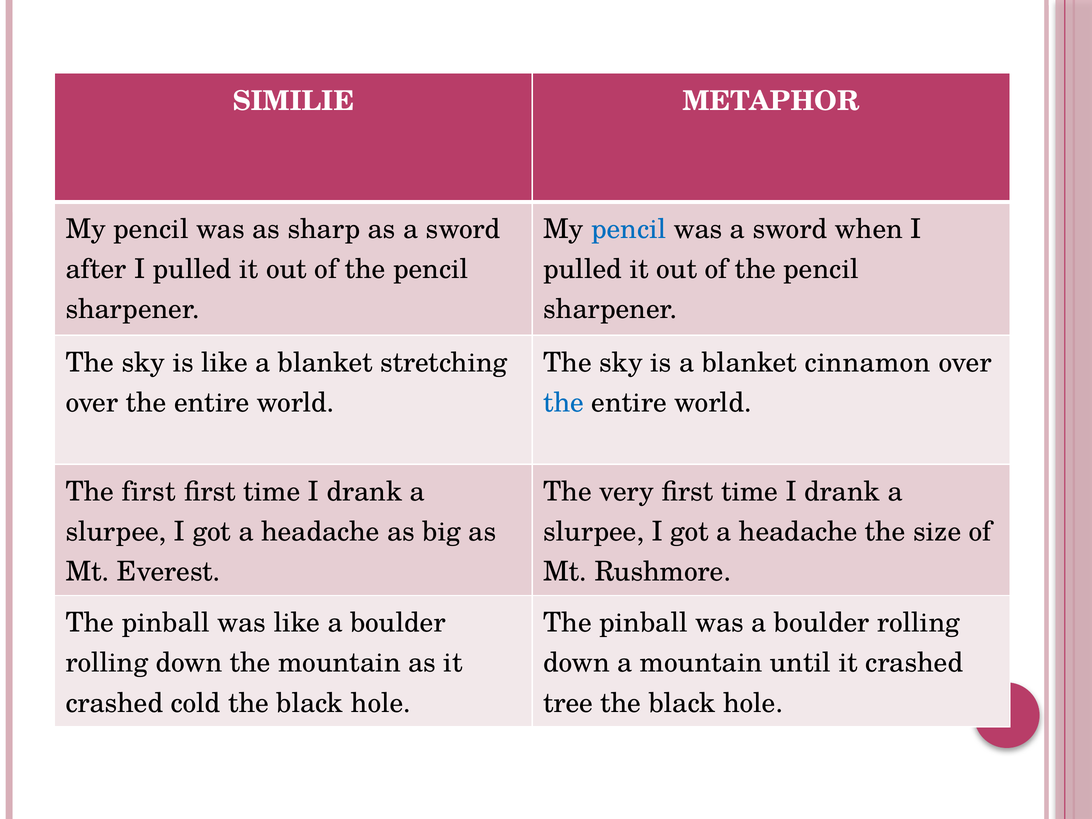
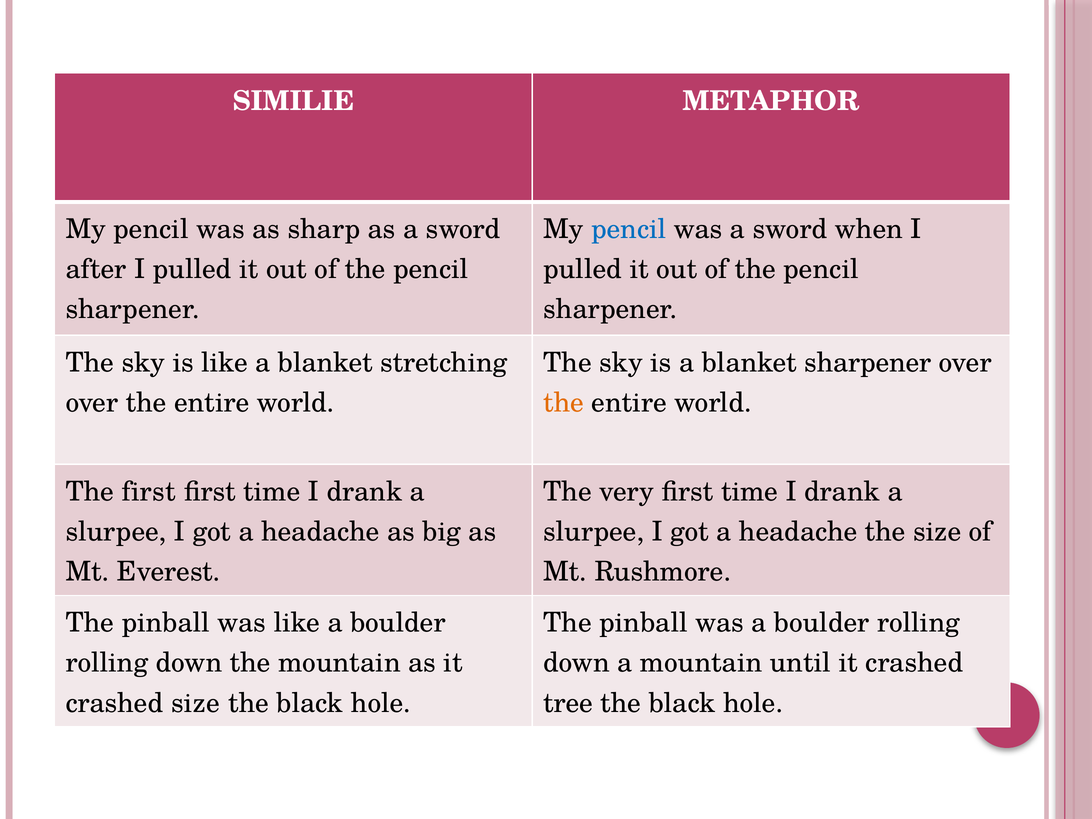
blanket cinnamon: cinnamon -> sharpener
the at (564, 403) colour: blue -> orange
crashed cold: cold -> size
